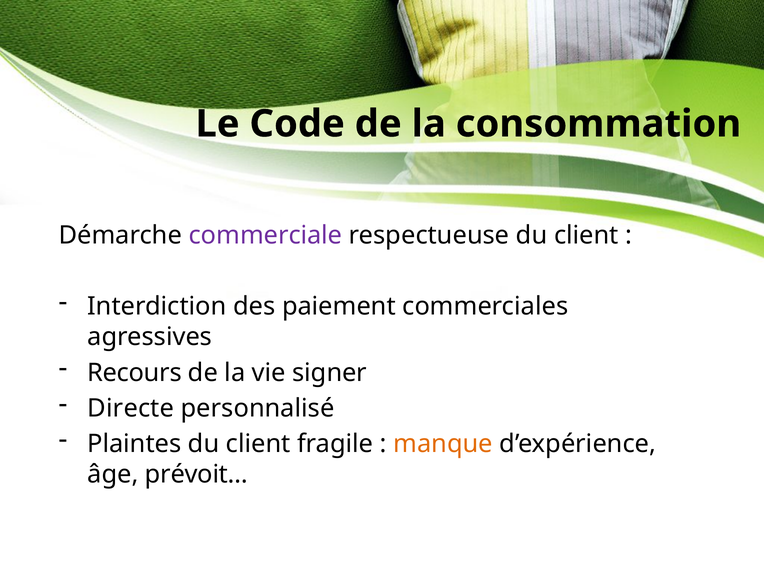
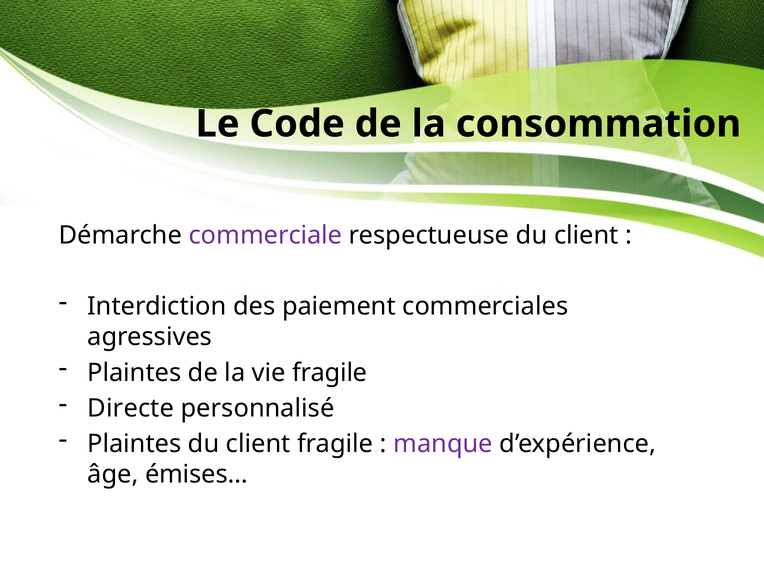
Recours at (134, 373): Recours -> Plaintes
vie signer: signer -> fragile
manque colour: orange -> purple
prévoit…: prévoit… -> émises…
